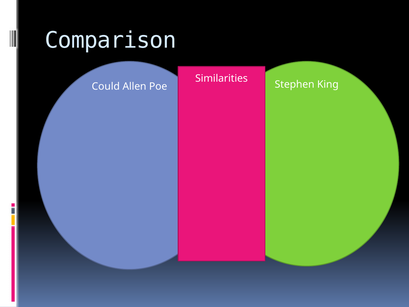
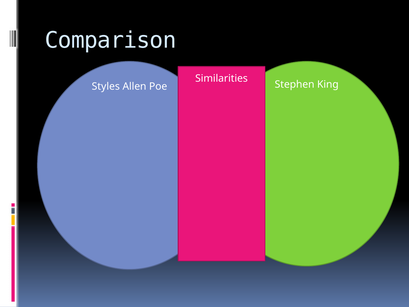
Could: Could -> Styles
